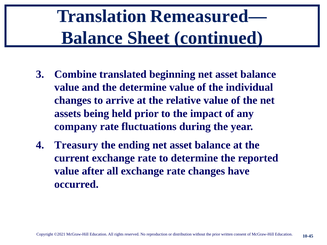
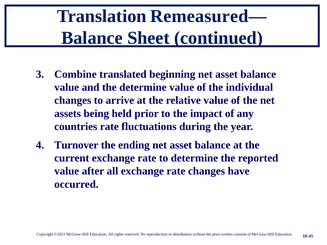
company: company -> countries
Treasury: Treasury -> Turnover
